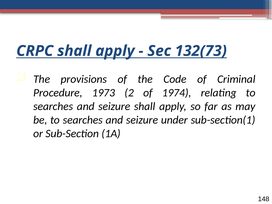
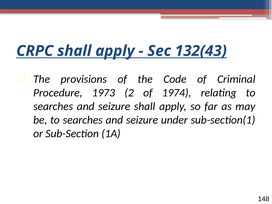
132(73: 132(73 -> 132(43
